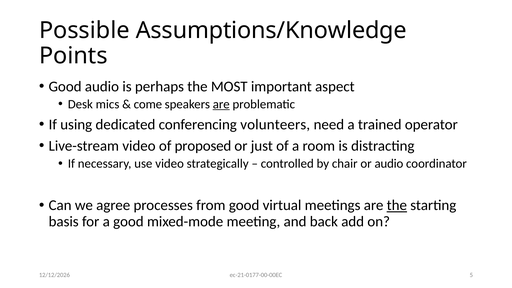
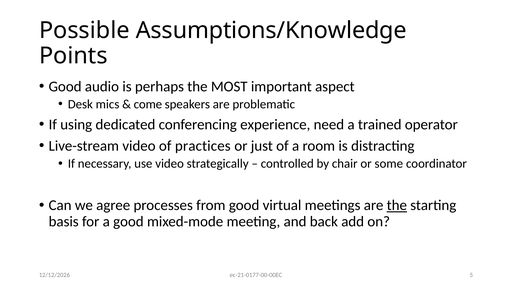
are at (221, 104) underline: present -> none
volunteers: volunteers -> experience
proposed: proposed -> practices
or audio: audio -> some
